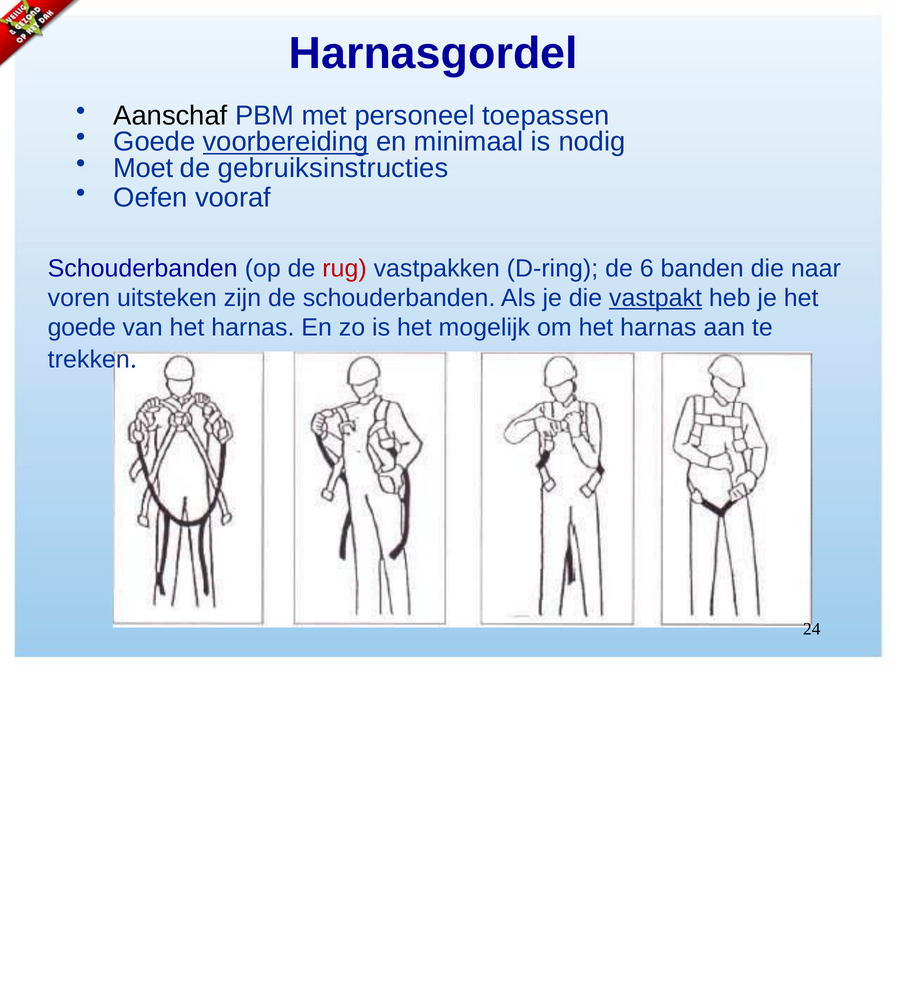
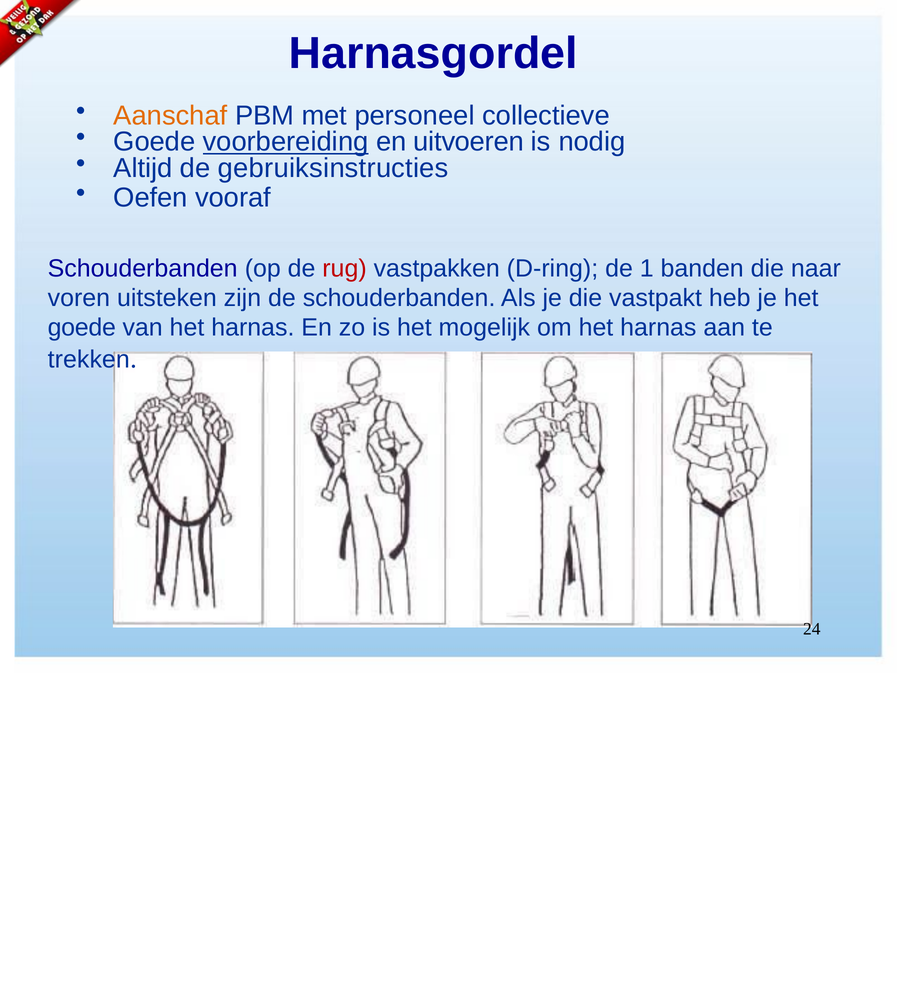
Aanschaf colour: black -> orange
toepassen: toepassen -> collectieve
minimaal: minimaal -> uitvoeren
Moet: Moet -> Altijd
6: 6 -> 1
vastpakt underline: present -> none
